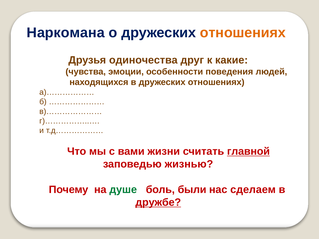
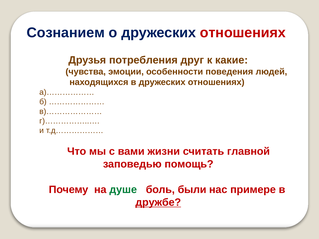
Наркомана: Наркомана -> Сознанием
отношениях at (243, 33) colour: orange -> red
одиночества: одиночества -> потребления
главной underline: present -> none
жизнью: жизнью -> помощь
сделаем: сделаем -> примере
